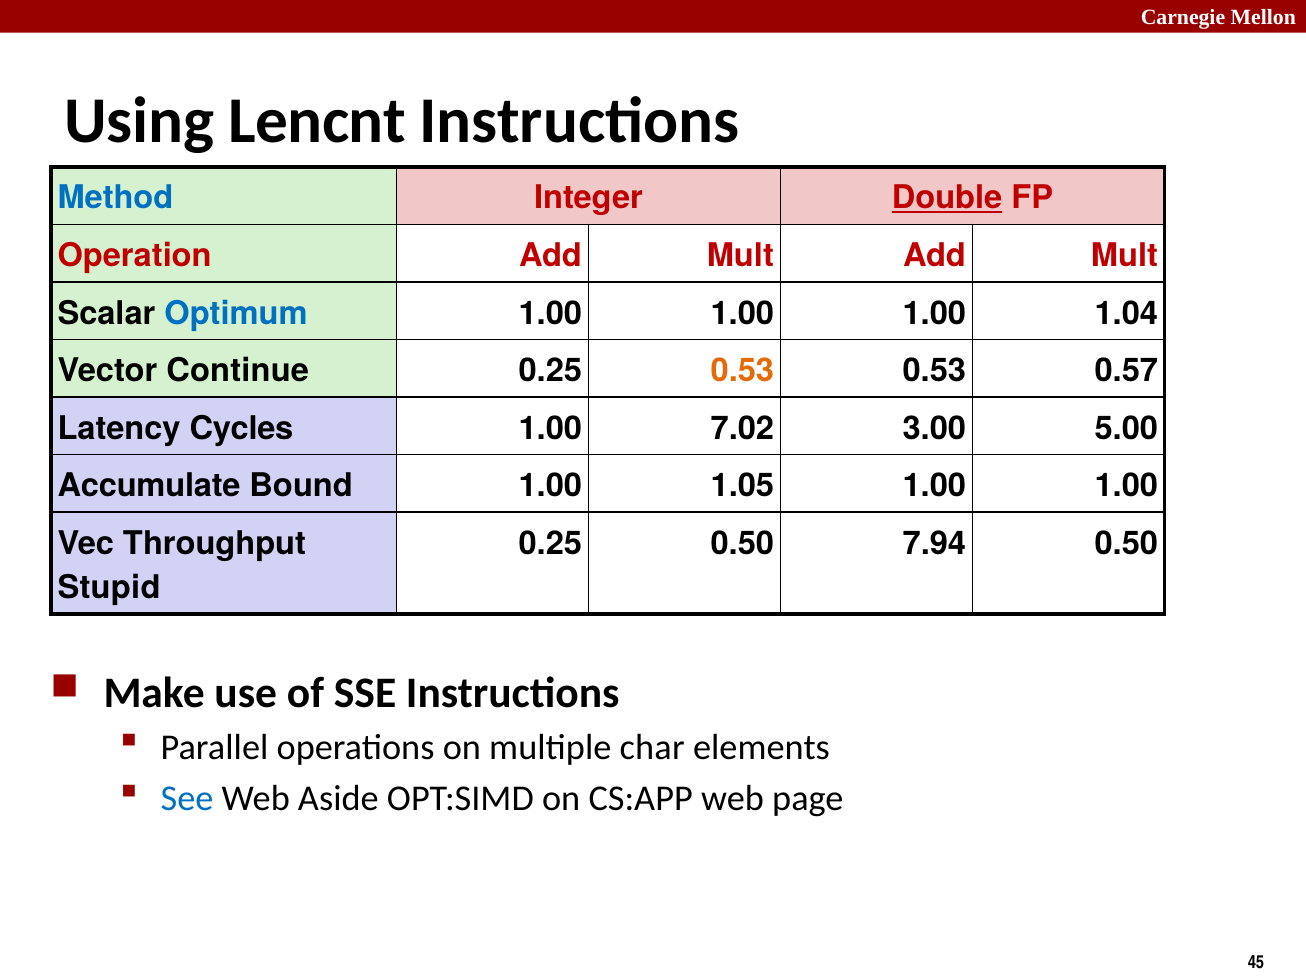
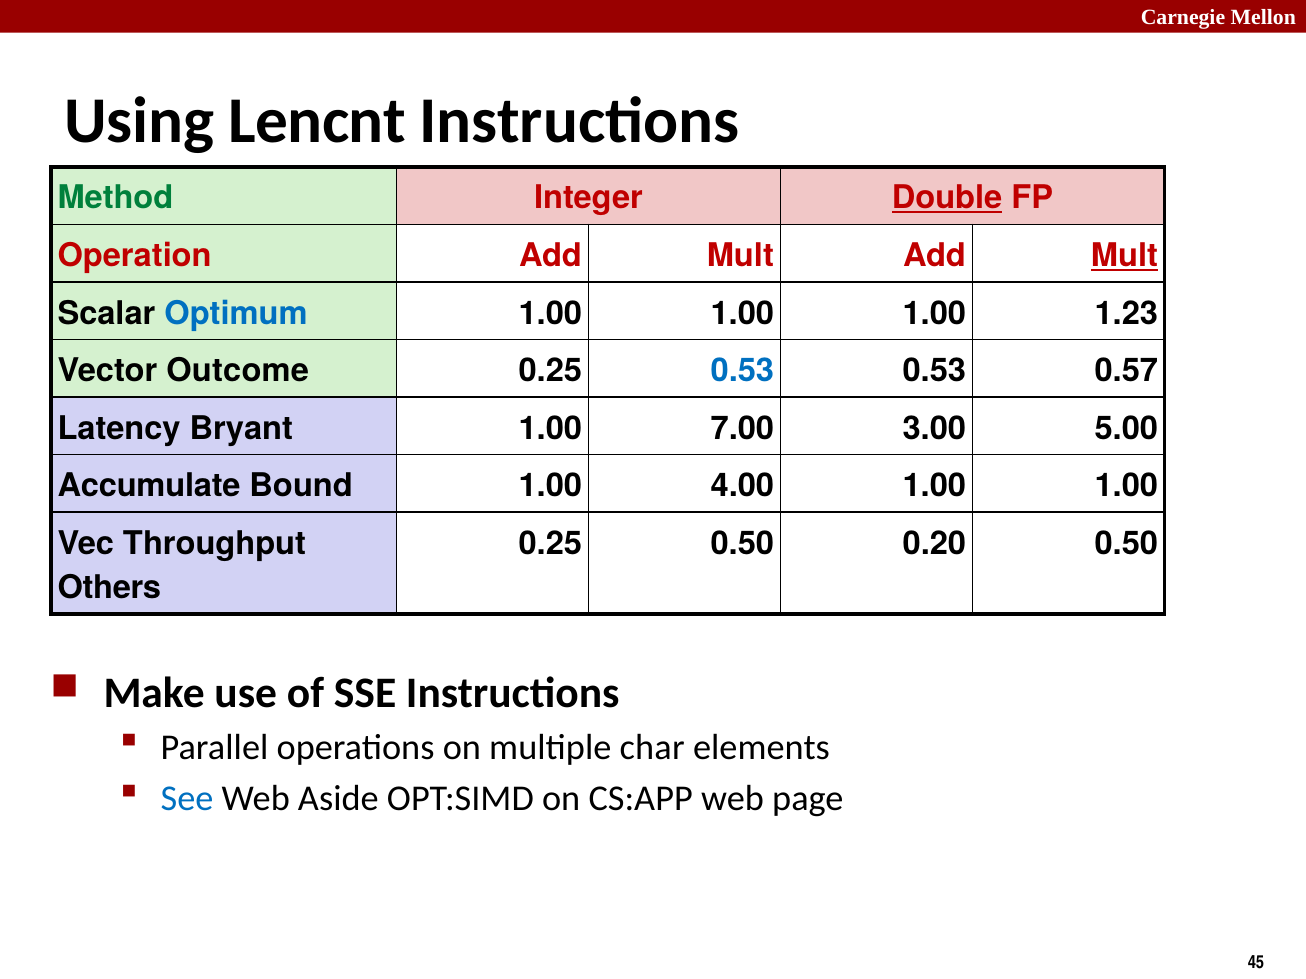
Method colour: blue -> green
Mult at (1124, 256) underline: none -> present
1.04: 1.04 -> 1.23
Continue: Continue -> Outcome
0.53 at (742, 371) colour: orange -> blue
Cycles: Cycles -> Bryant
7.02: 7.02 -> 7.00
1.05: 1.05 -> 4.00
7.94: 7.94 -> 0.20
Stupid: Stupid -> Others
